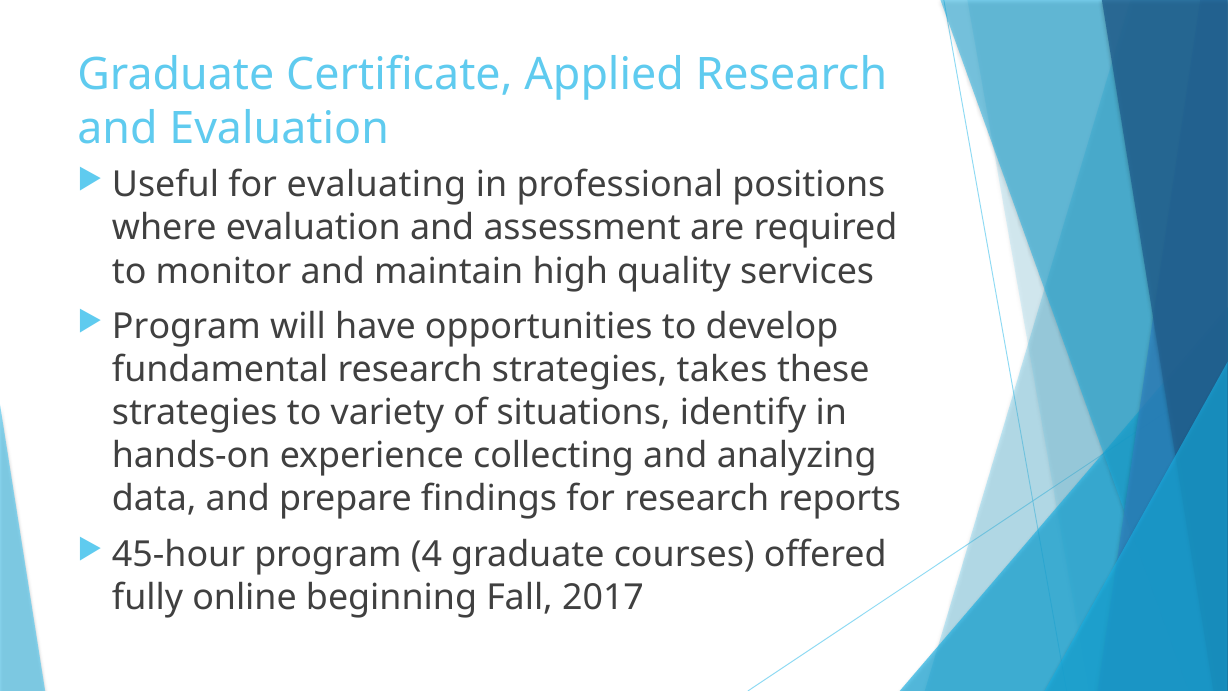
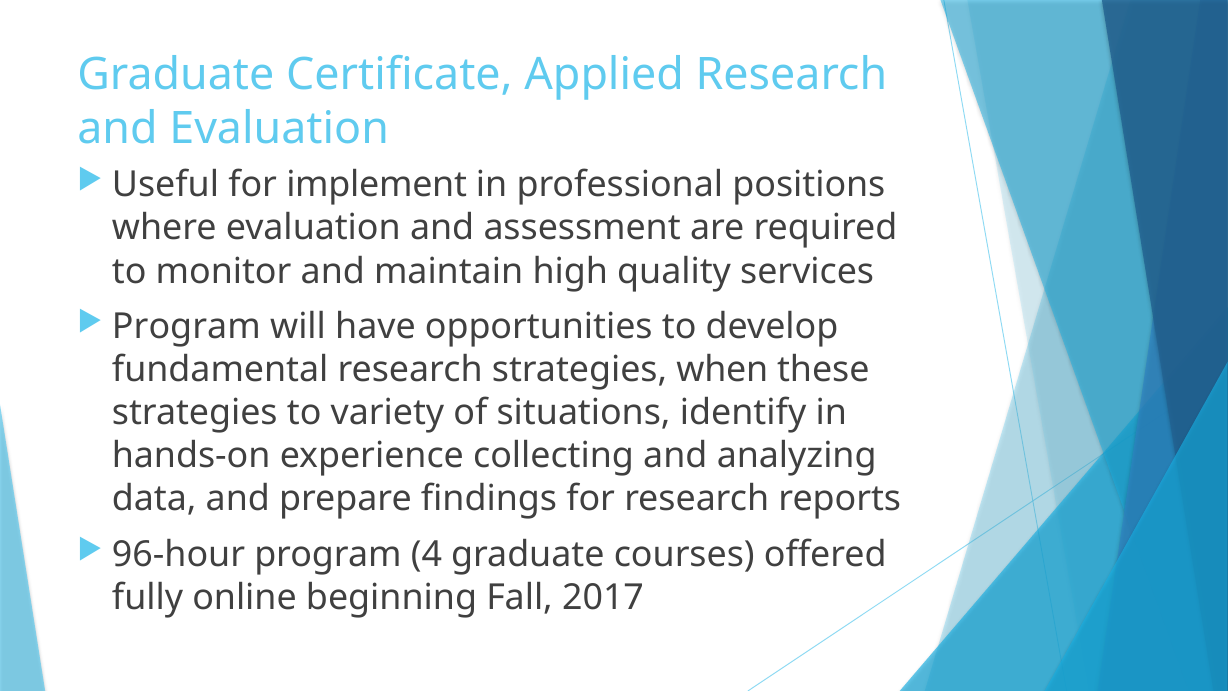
evaluating: evaluating -> implement
takes: takes -> when
45-hour: 45-hour -> 96-hour
